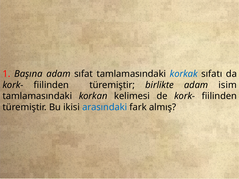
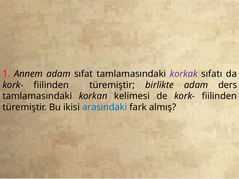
Başına: Başına -> Annem
korkak colour: blue -> purple
isim: isim -> ders
